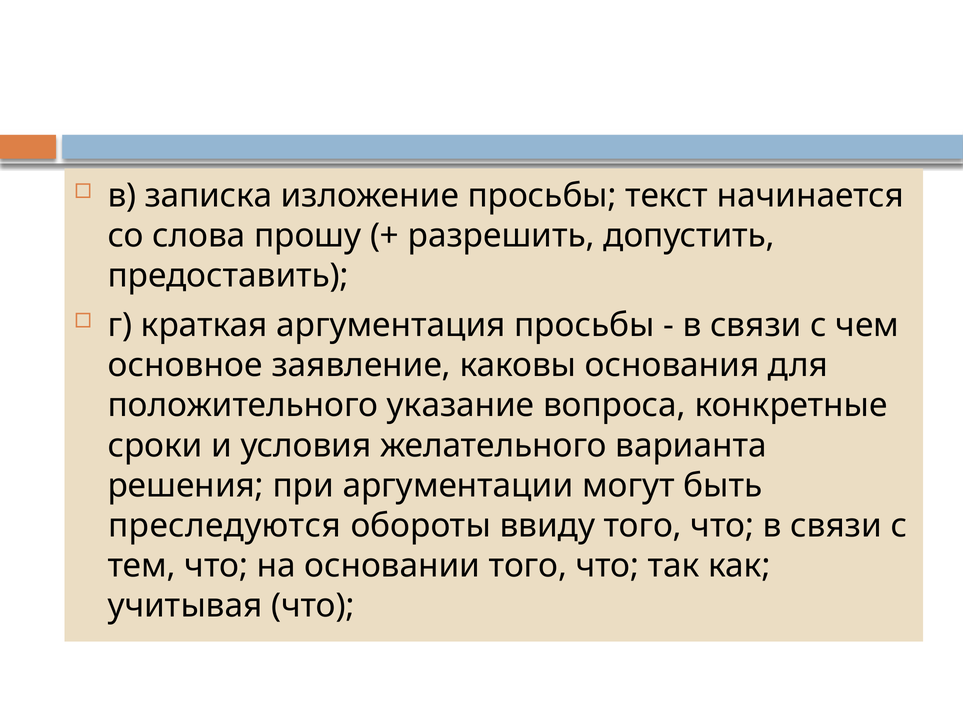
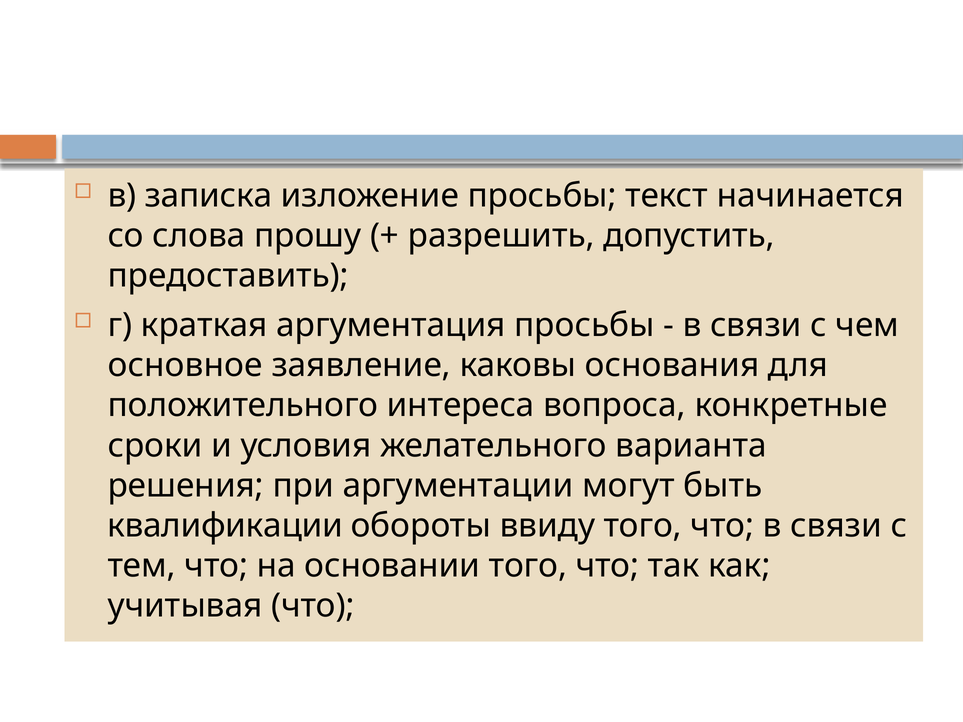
указание: указание -> интереса
преследуются: преследуются -> квалификации
